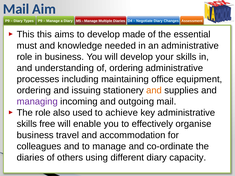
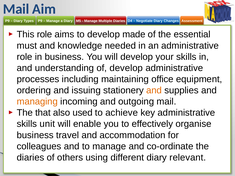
This this: this -> role
of ordering: ordering -> develop
managing colour: purple -> orange
The role: role -> that
free: free -> unit
capacity: capacity -> relevant
